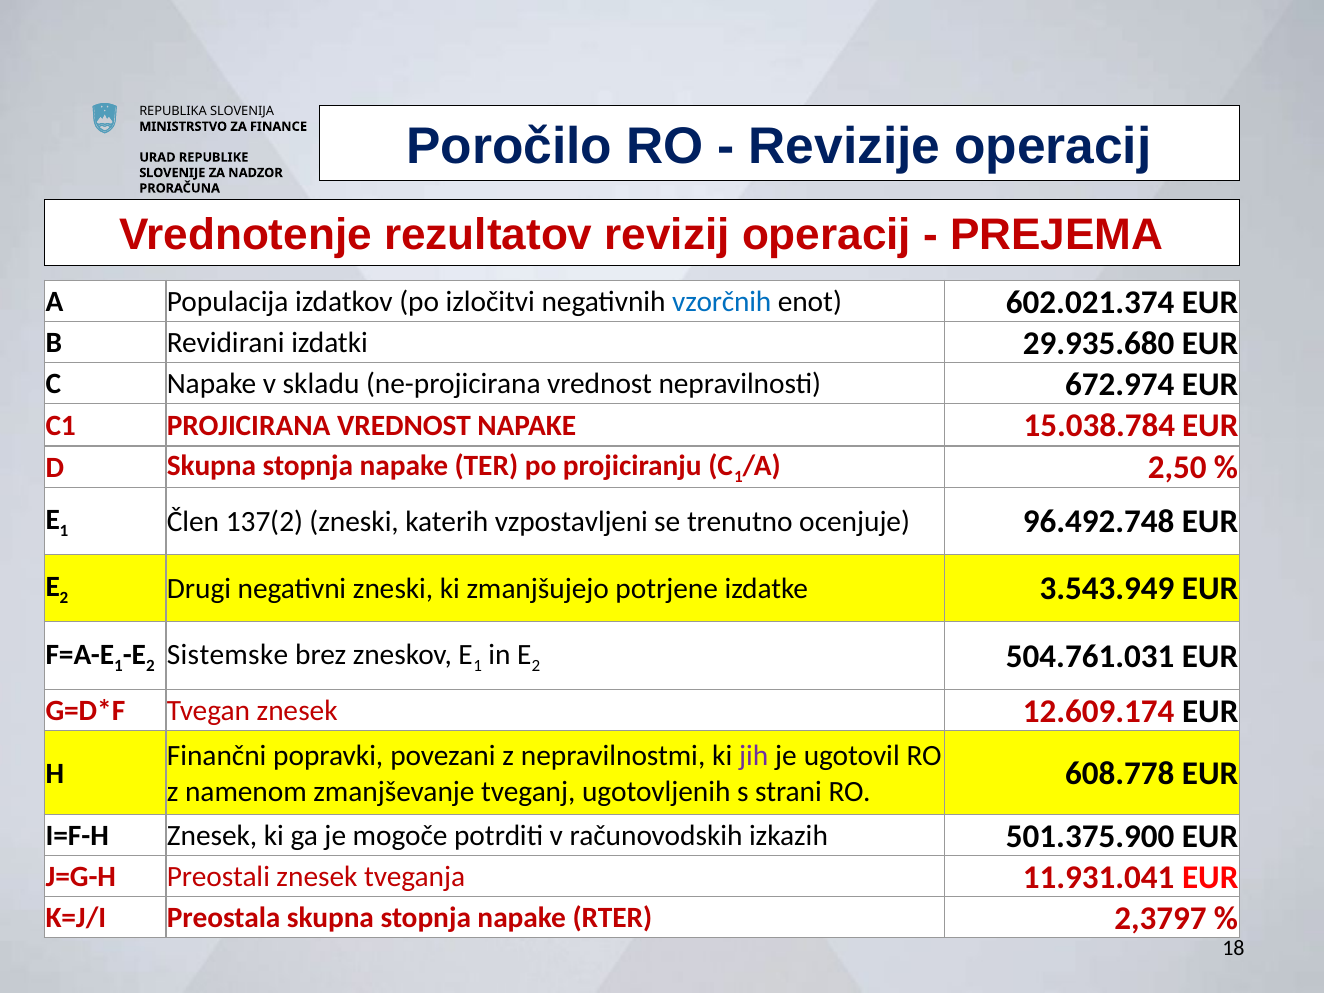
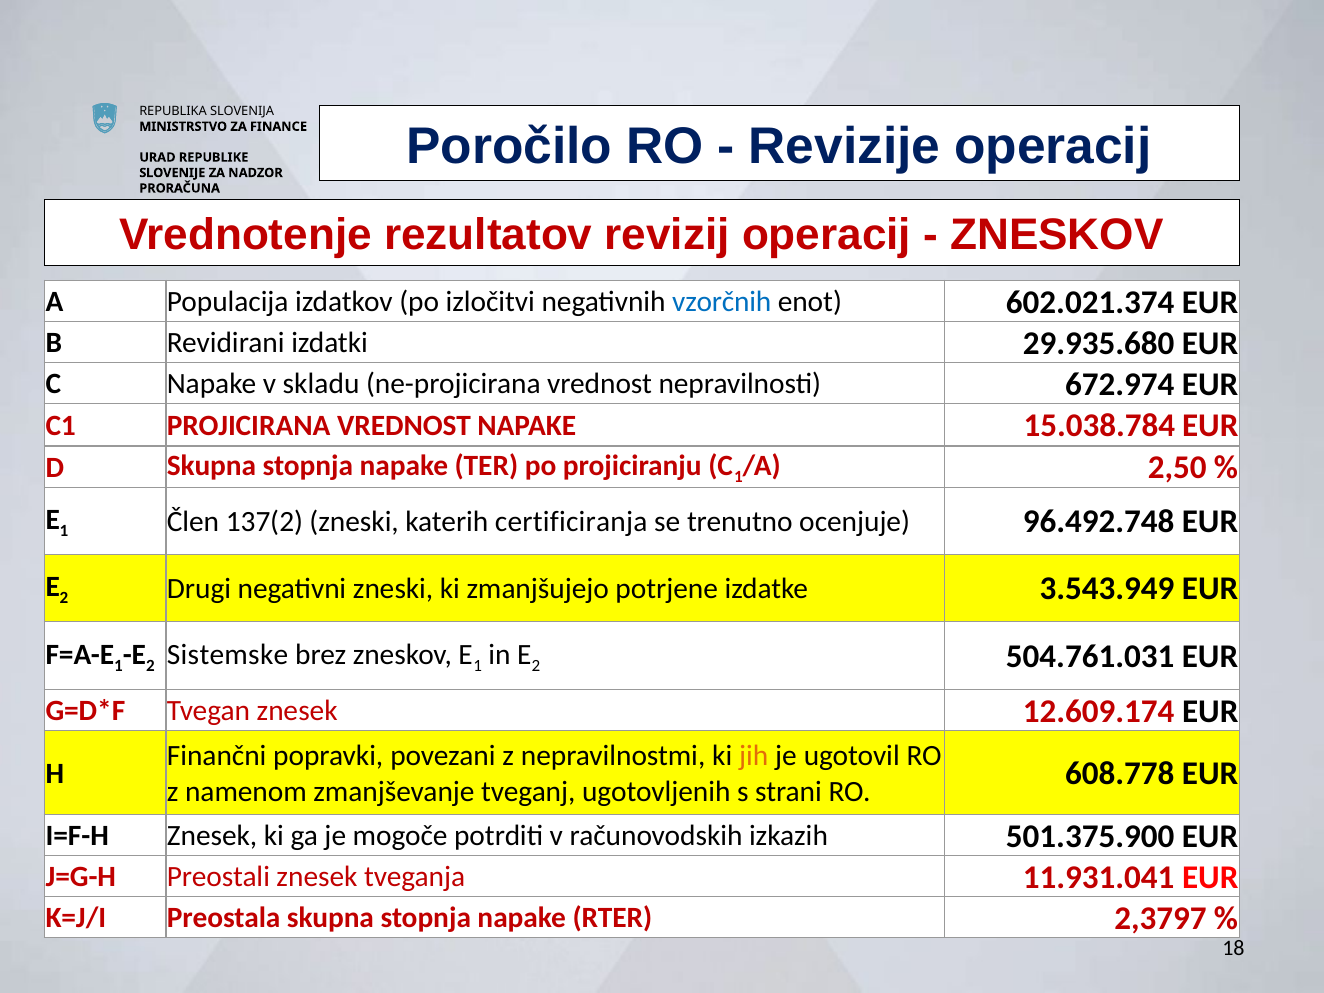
PREJEMA at (1057, 235): PREJEMA -> ZNESKOV
vzpostavljeni: vzpostavljeni -> certificiranja
jih colour: purple -> orange
